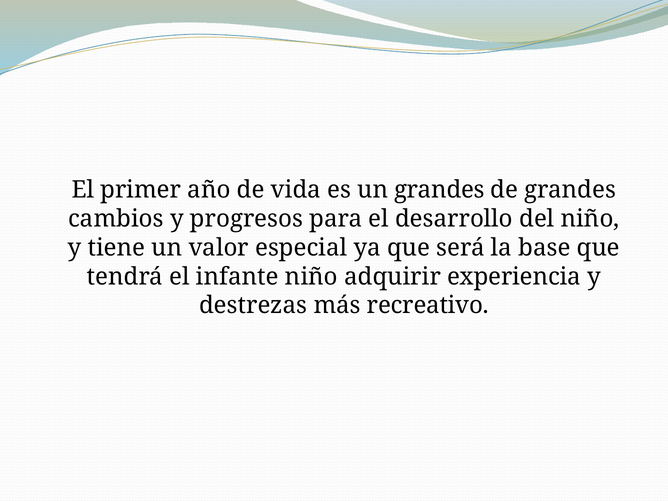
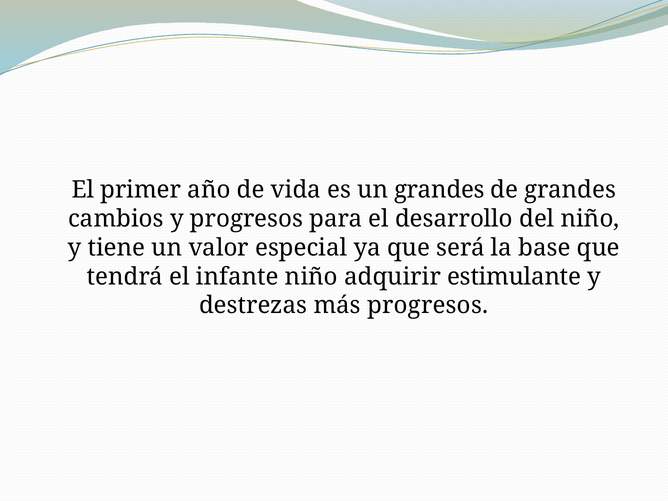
experiencia: experiencia -> estimulante
más recreativo: recreativo -> progresos
